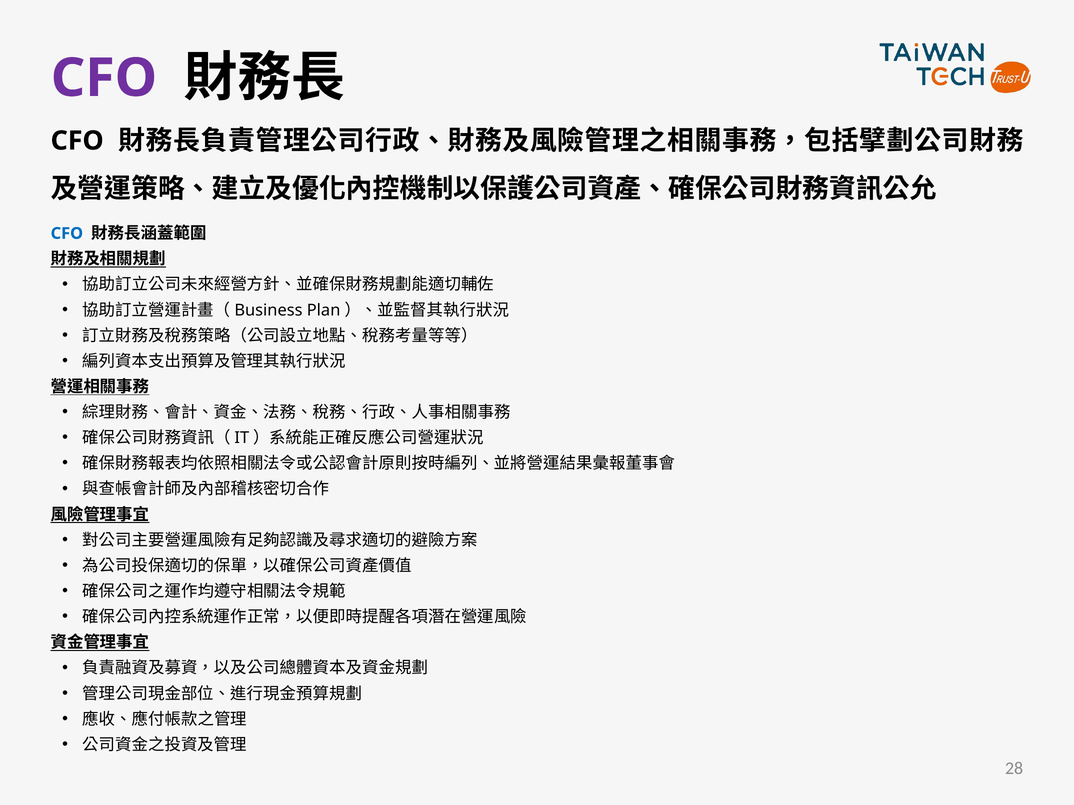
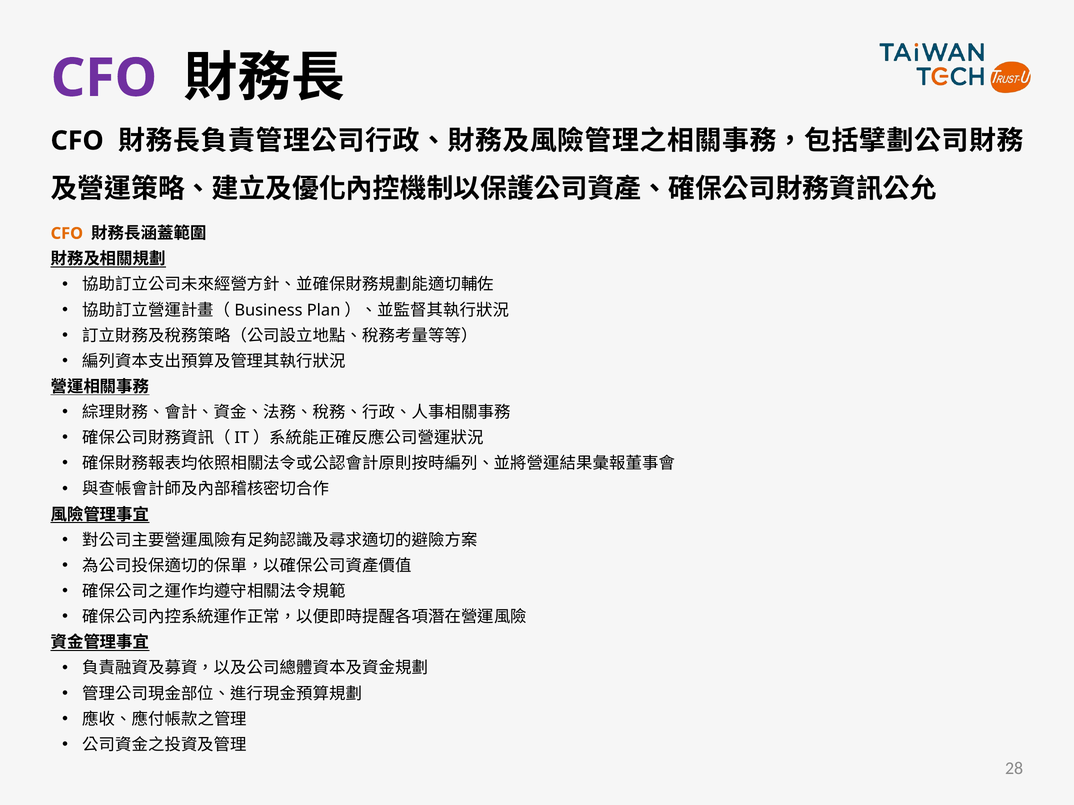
CFO at (67, 234) colour: blue -> orange
